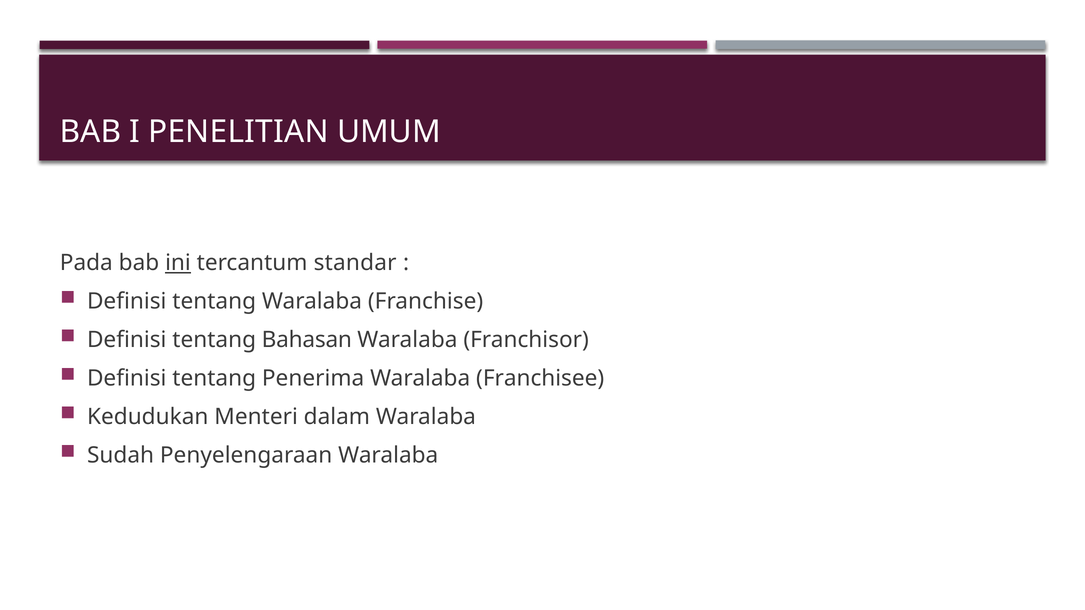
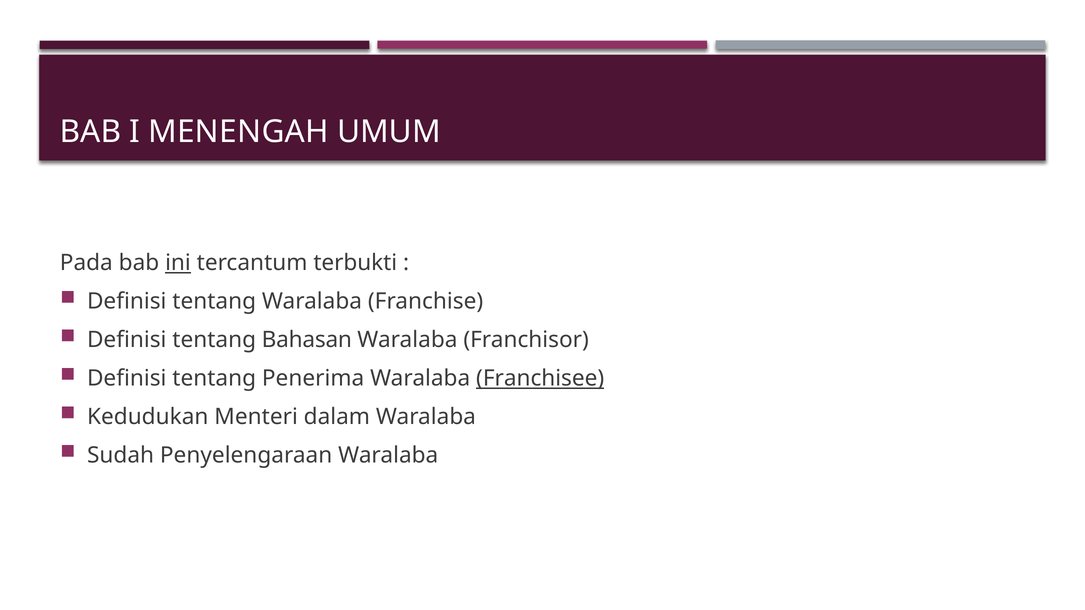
PENELITIAN: PENELITIAN -> MENENGAH
standar: standar -> terbukti
Franchisee underline: none -> present
